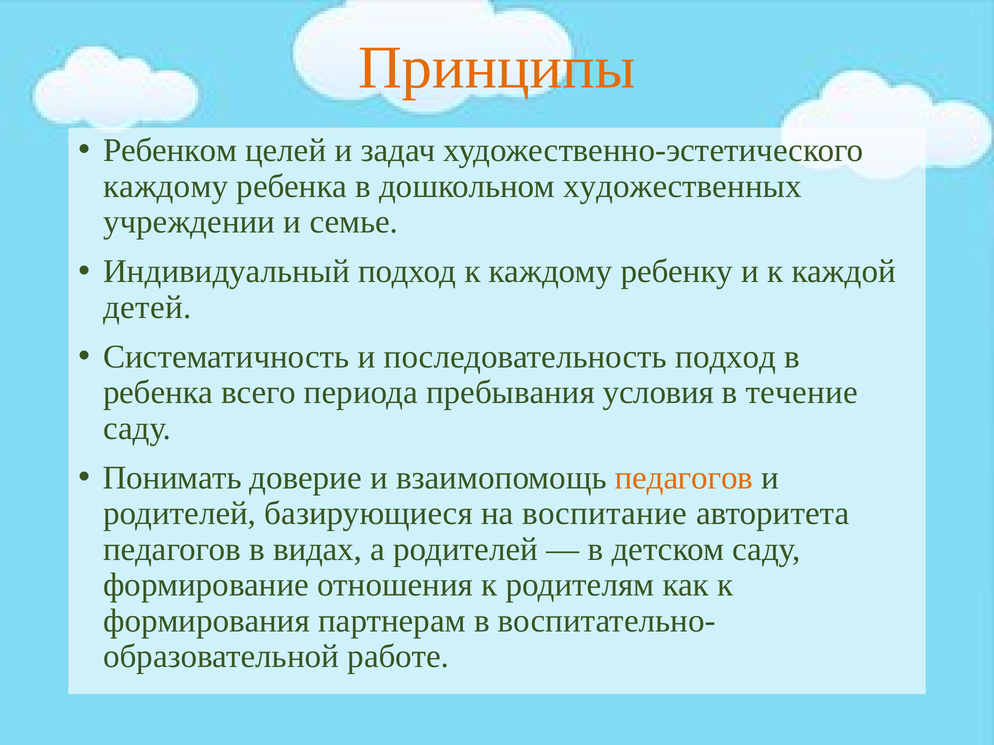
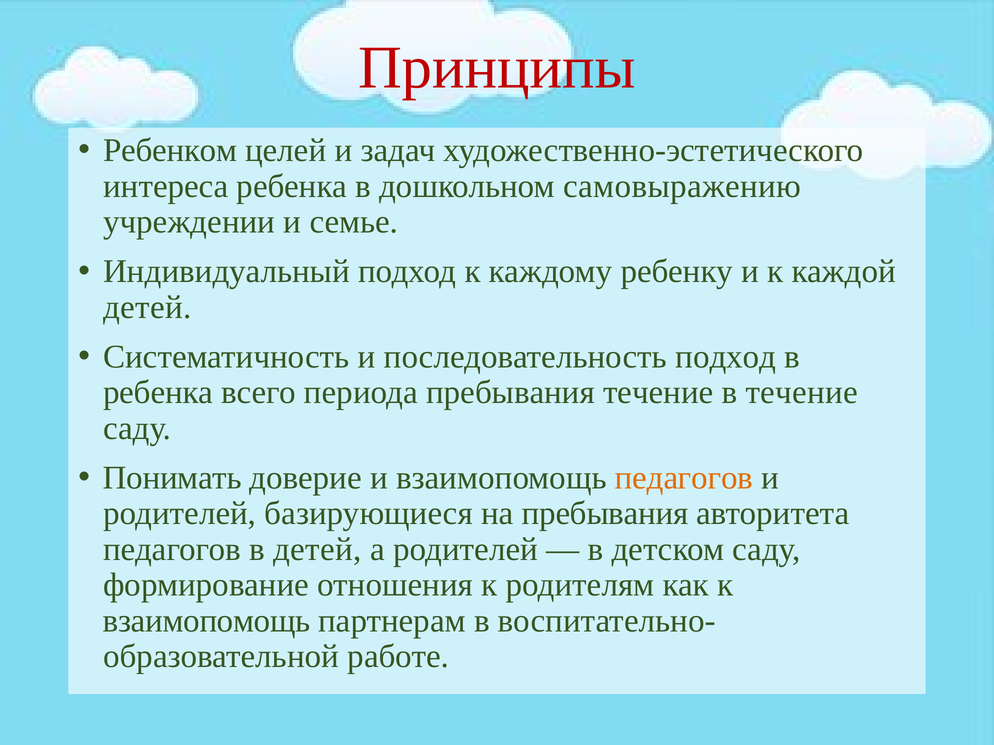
Принципы colour: orange -> red
каждому at (166, 186): каждому -> интереса
художественных: художественных -> самовыражению
пребывания условия: условия -> течение
на воспитание: воспитание -> пребывания
в видах: видах -> детей
формирования at (206, 621): формирования -> взаимопомощь
